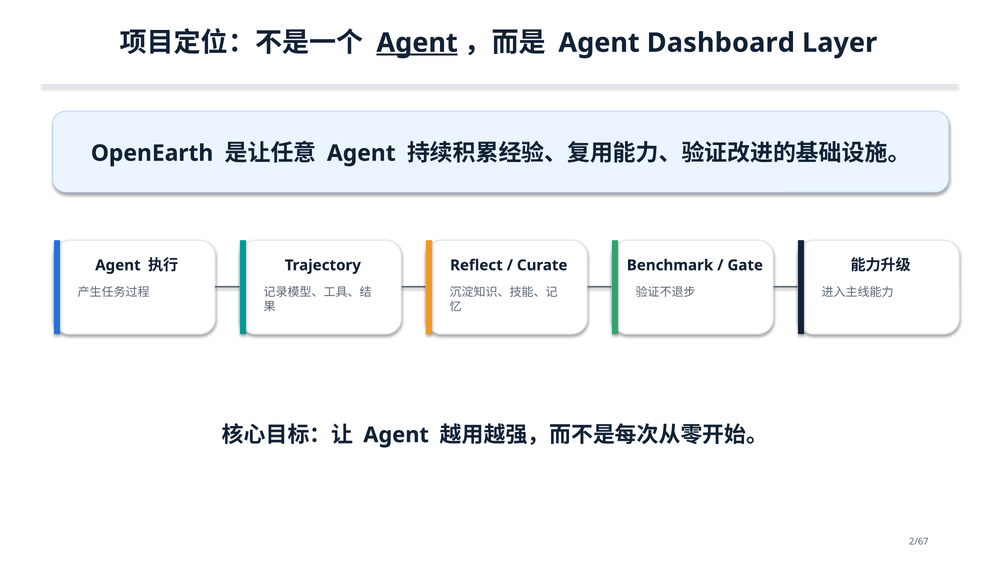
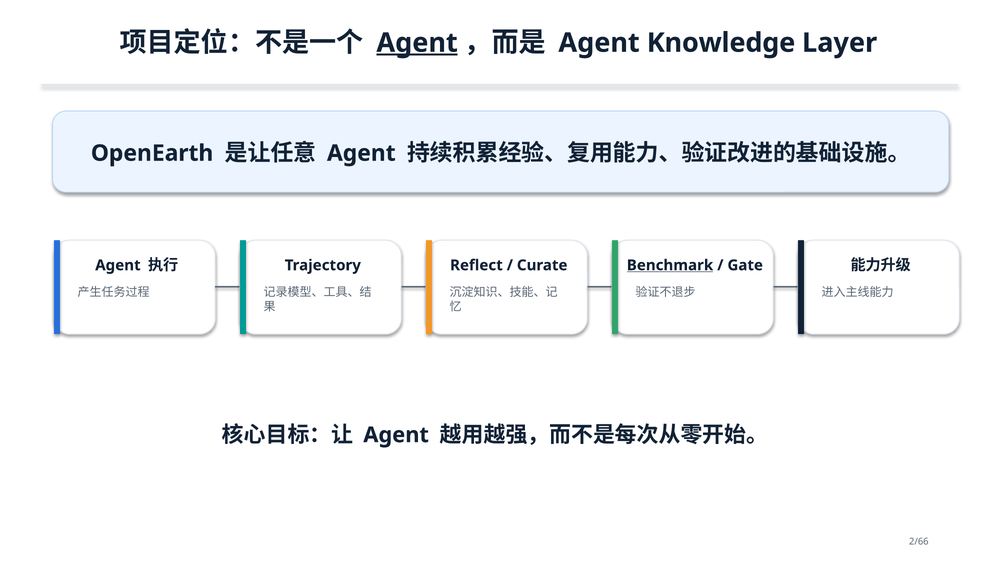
Dashboard: Dashboard -> Knowledge
Benchmark underline: none -> present
2/67: 2/67 -> 2/66
